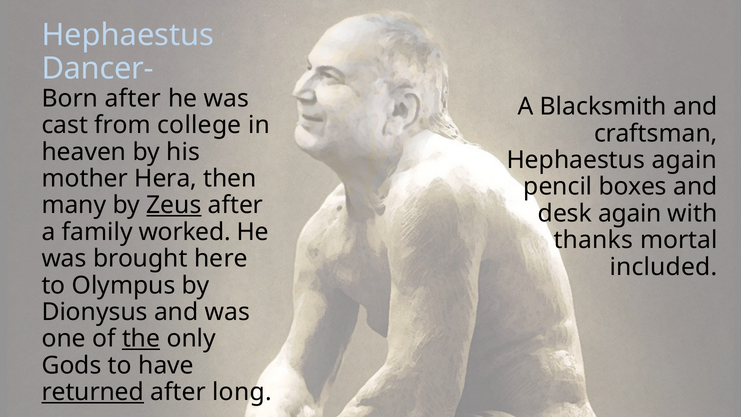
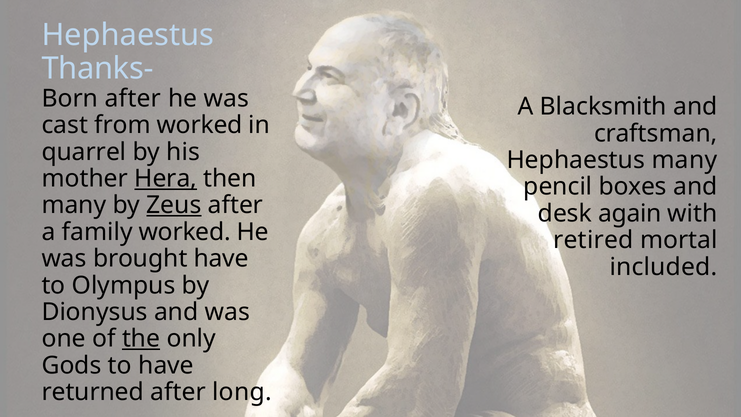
Dancer-: Dancer- -> Thanks-
from college: college -> worked
heaven: heaven -> quarrel
Hephaestus again: again -> many
Hera underline: none -> present
thanks: thanks -> retired
brought here: here -> have
returned underline: present -> none
